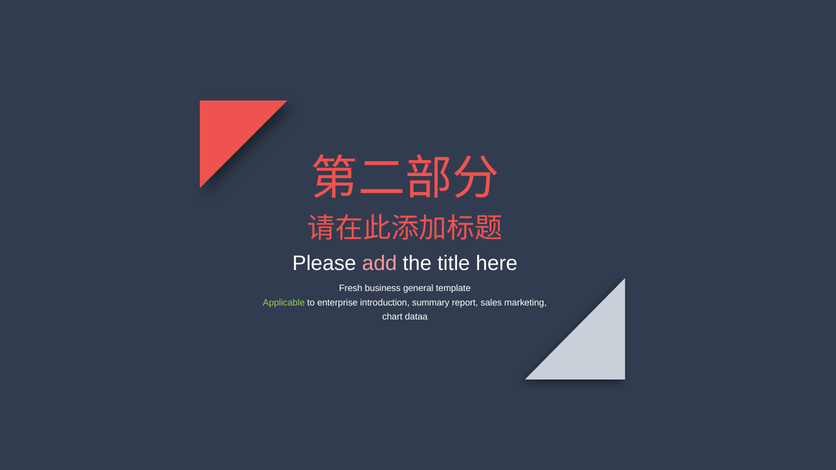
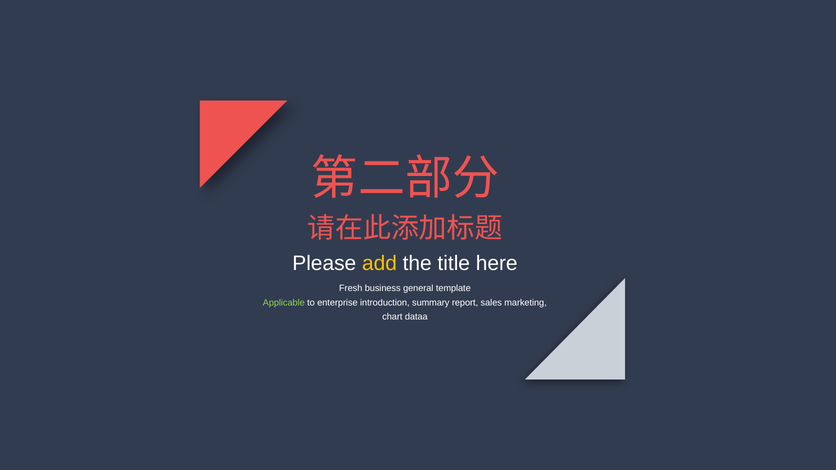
add colour: pink -> yellow
